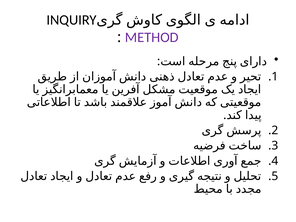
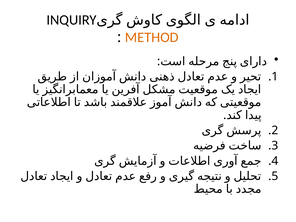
METHOD colour: purple -> orange
